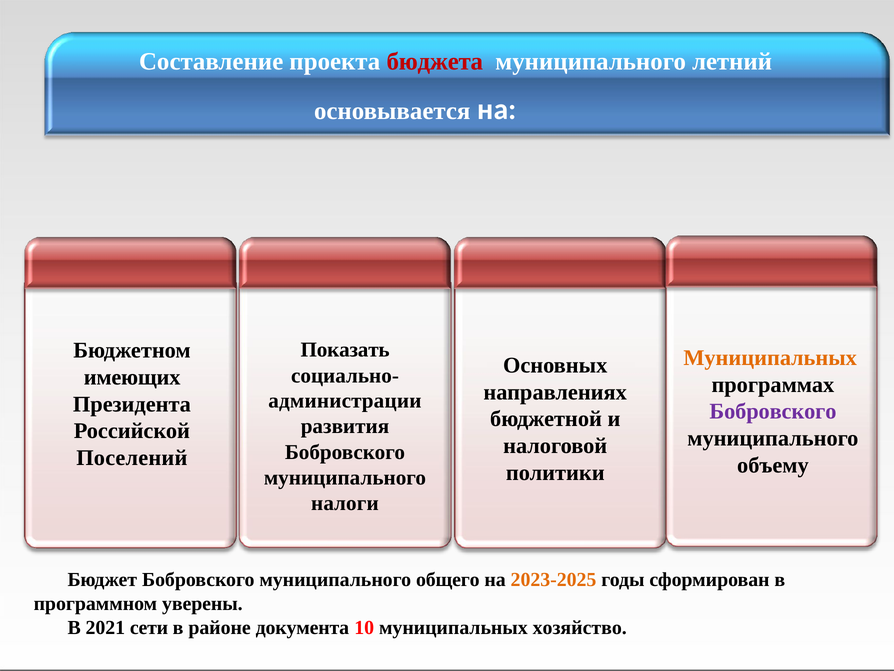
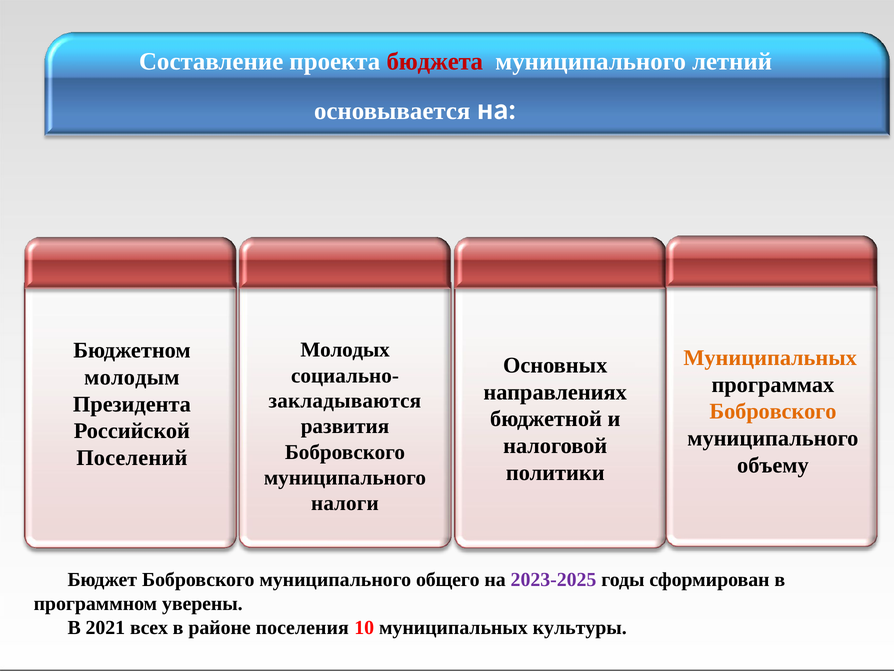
Показать: Показать -> Молодых
имеющих: имеющих -> молодым
администрации: администрации -> закладываются
Бобровского at (773, 411) colour: purple -> orange
2023-2025 colour: orange -> purple
сети: сети -> всех
документа: документа -> поселения
хозяйство: хозяйство -> культуры
